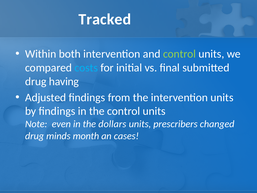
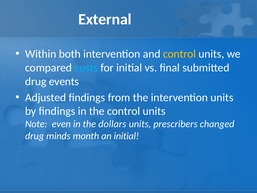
Tracked: Tracked -> External
control at (179, 54) colour: light green -> yellow
having: having -> events
an cases: cases -> initial
